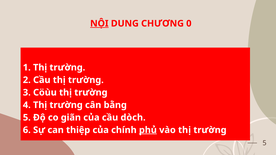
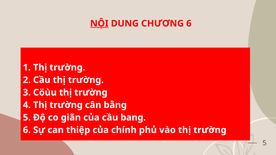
CHƯƠNG 0: 0 -> 6
dòch: dòch -> bang
phủ underline: present -> none
